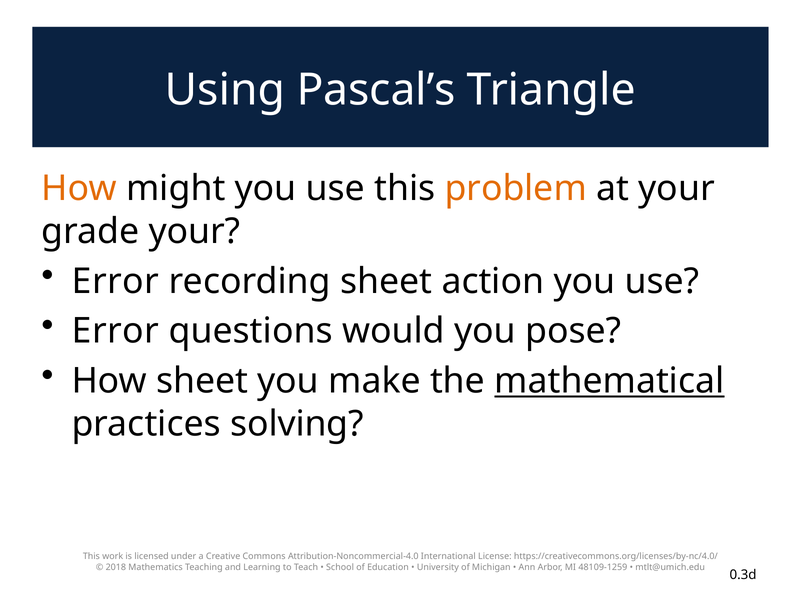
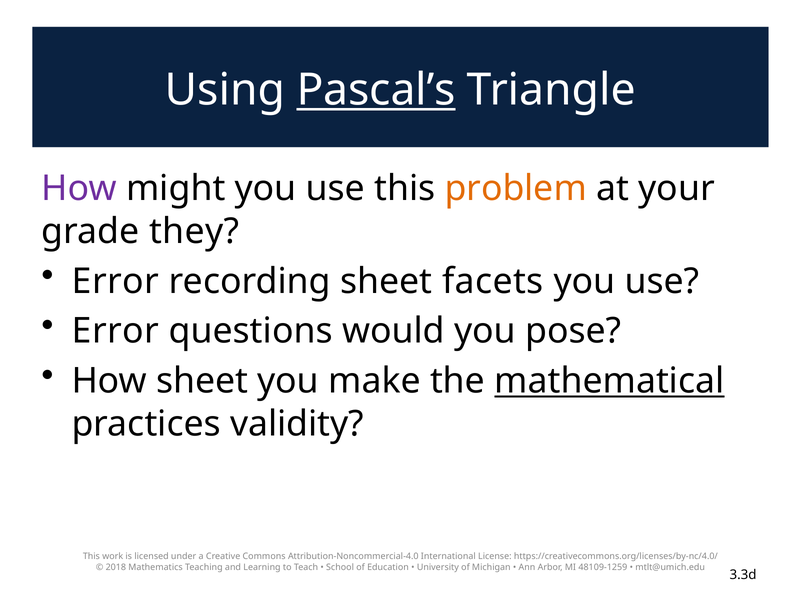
Pascal’s underline: none -> present
How at (79, 188) colour: orange -> purple
grade your: your -> they
action: action -> facets
solving: solving -> validity
0.3d: 0.3d -> 3.3d
